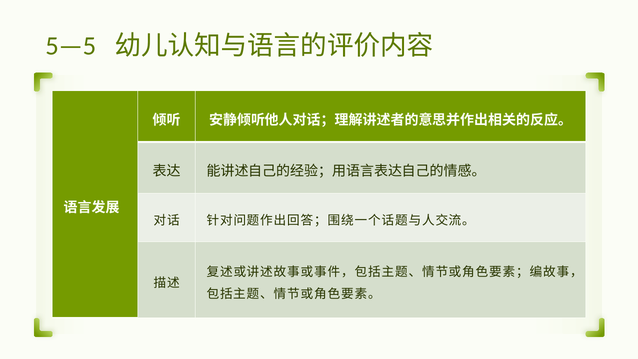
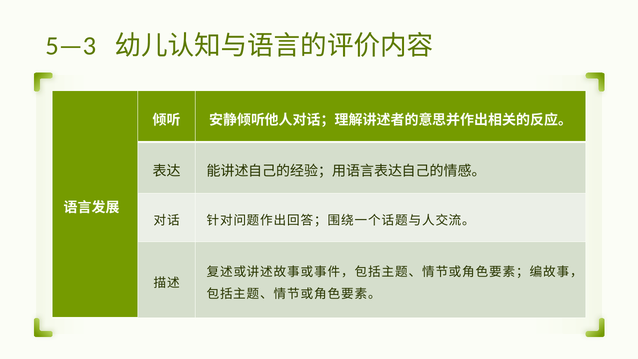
5—5: 5—5 -> 5—3
